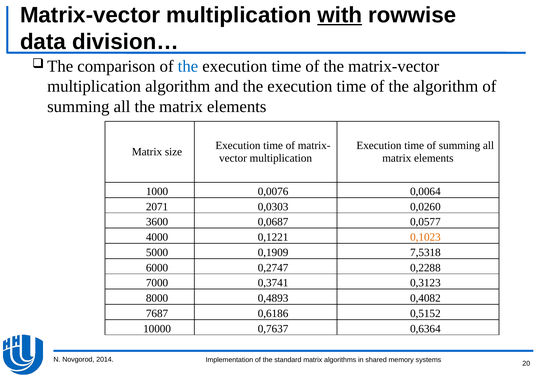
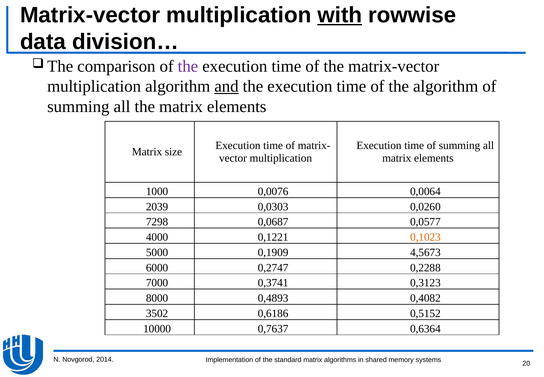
the at (188, 66) colour: blue -> purple
and underline: none -> present
2071: 2071 -> 2039
3600: 3600 -> 7298
7,5318: 7,5318 -> 4,5673
7687: 7687 -> 3502
